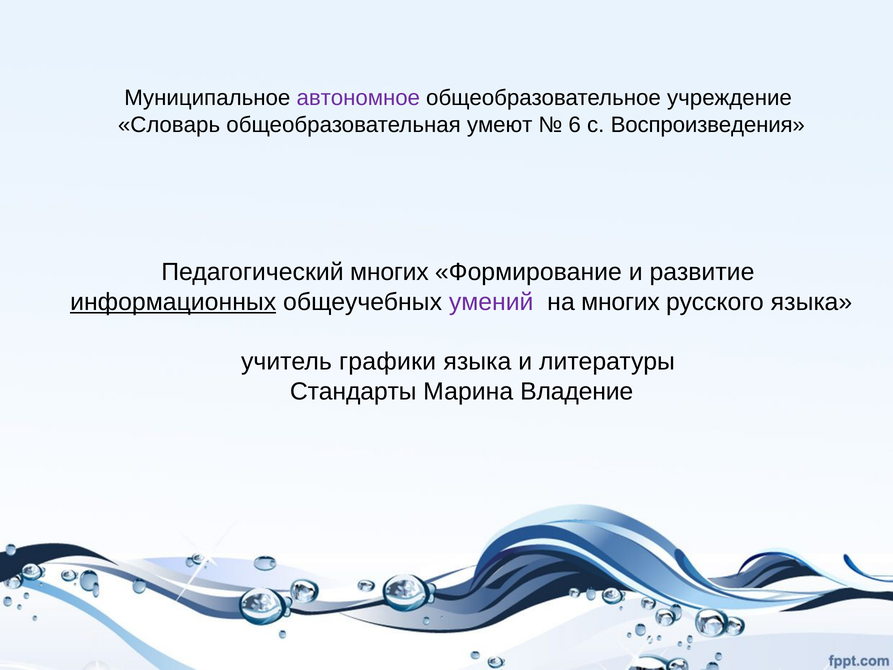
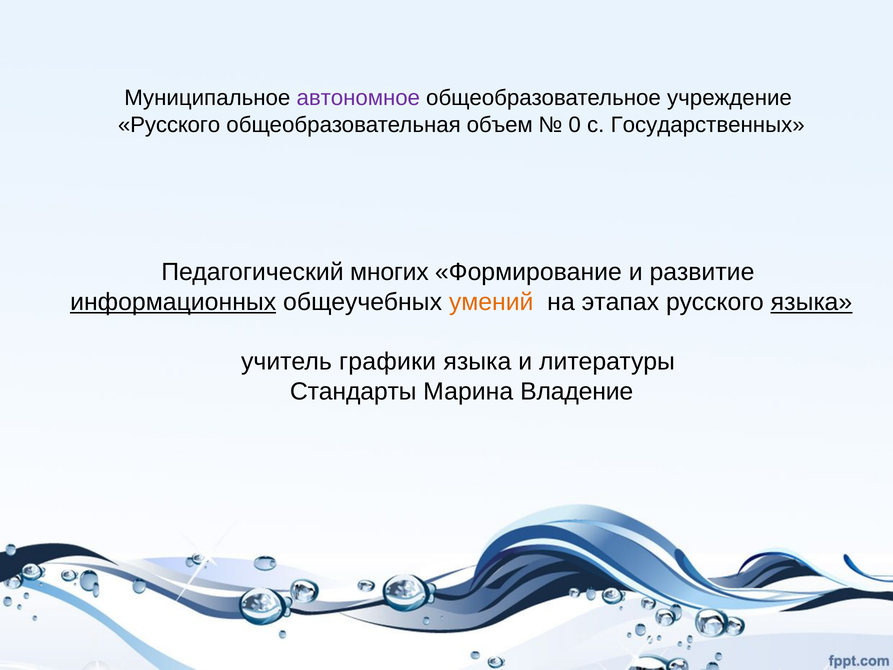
Словарь at (169, 125): Словарь -> Русского
умеют: умеют -> объем
6: 6 -> 0
Воспроизведения: Воспроизведения -> Государственных
умений colour: purple -> orange
на многих: многих -> этапах
языка at (811, 302) underline: none -> present
